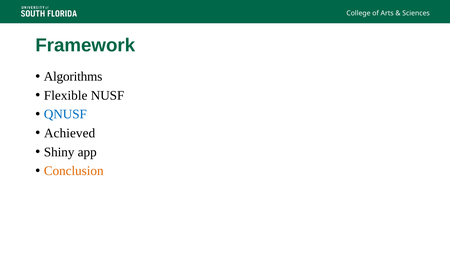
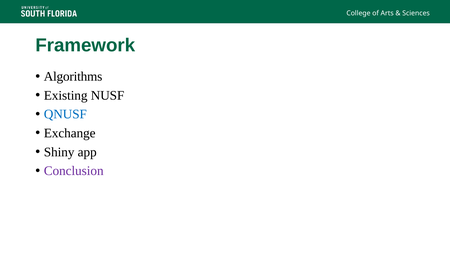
Flexible: Flexible -> Existing
Achieved: Achieved -> Exchange
Conclusion colour: orange -> purple
